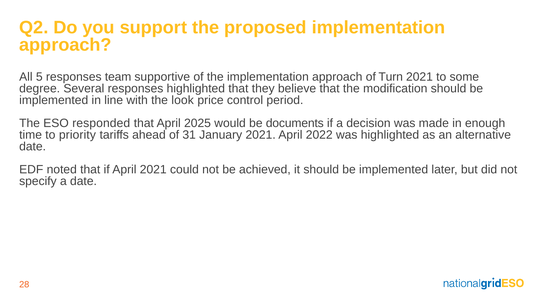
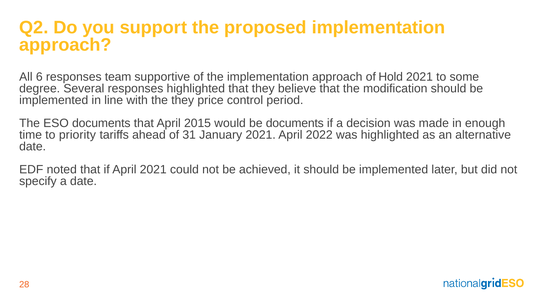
5: 5 -> 6
Turn: Turn -> Hold
the look: look -> they
ESO responded: responded -> documents
2025: 2025 -> 2015
